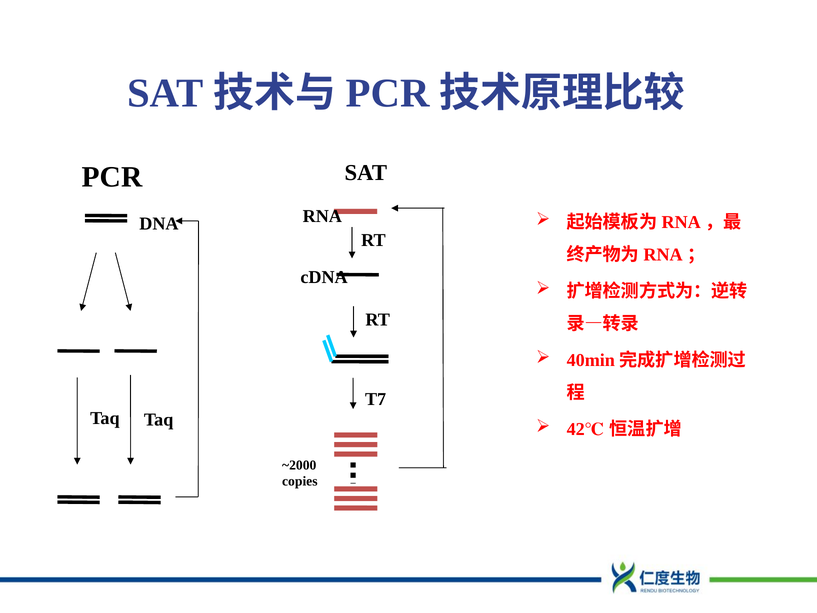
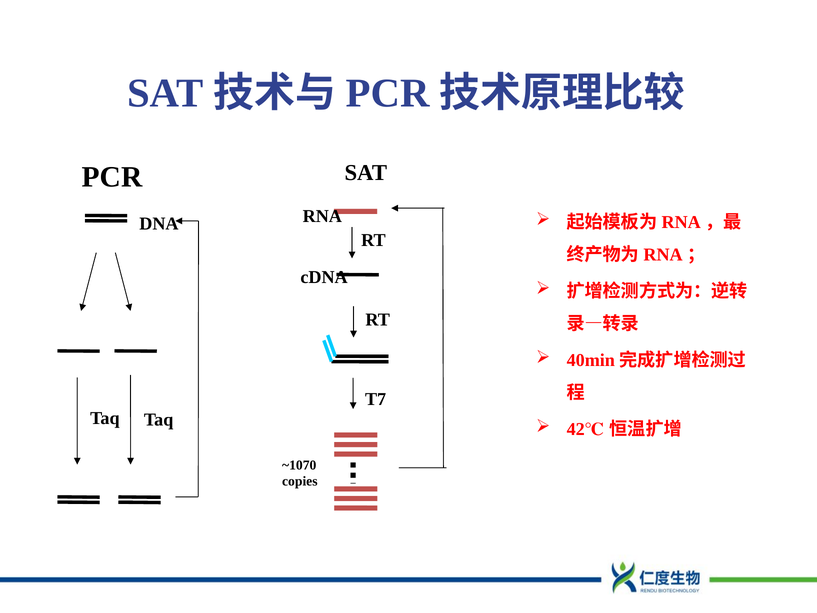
~2000: ~2000 -> ~1070
